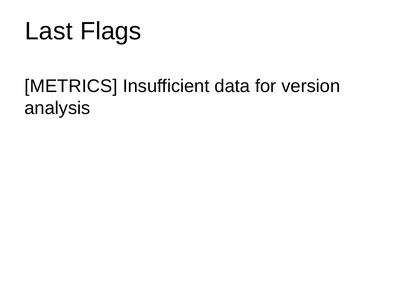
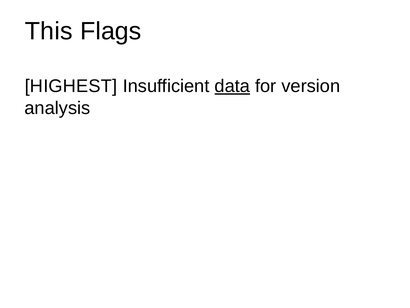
Last: Last -> This
METRICS: METRICS -> HIGHEST
data underline: none -> present
